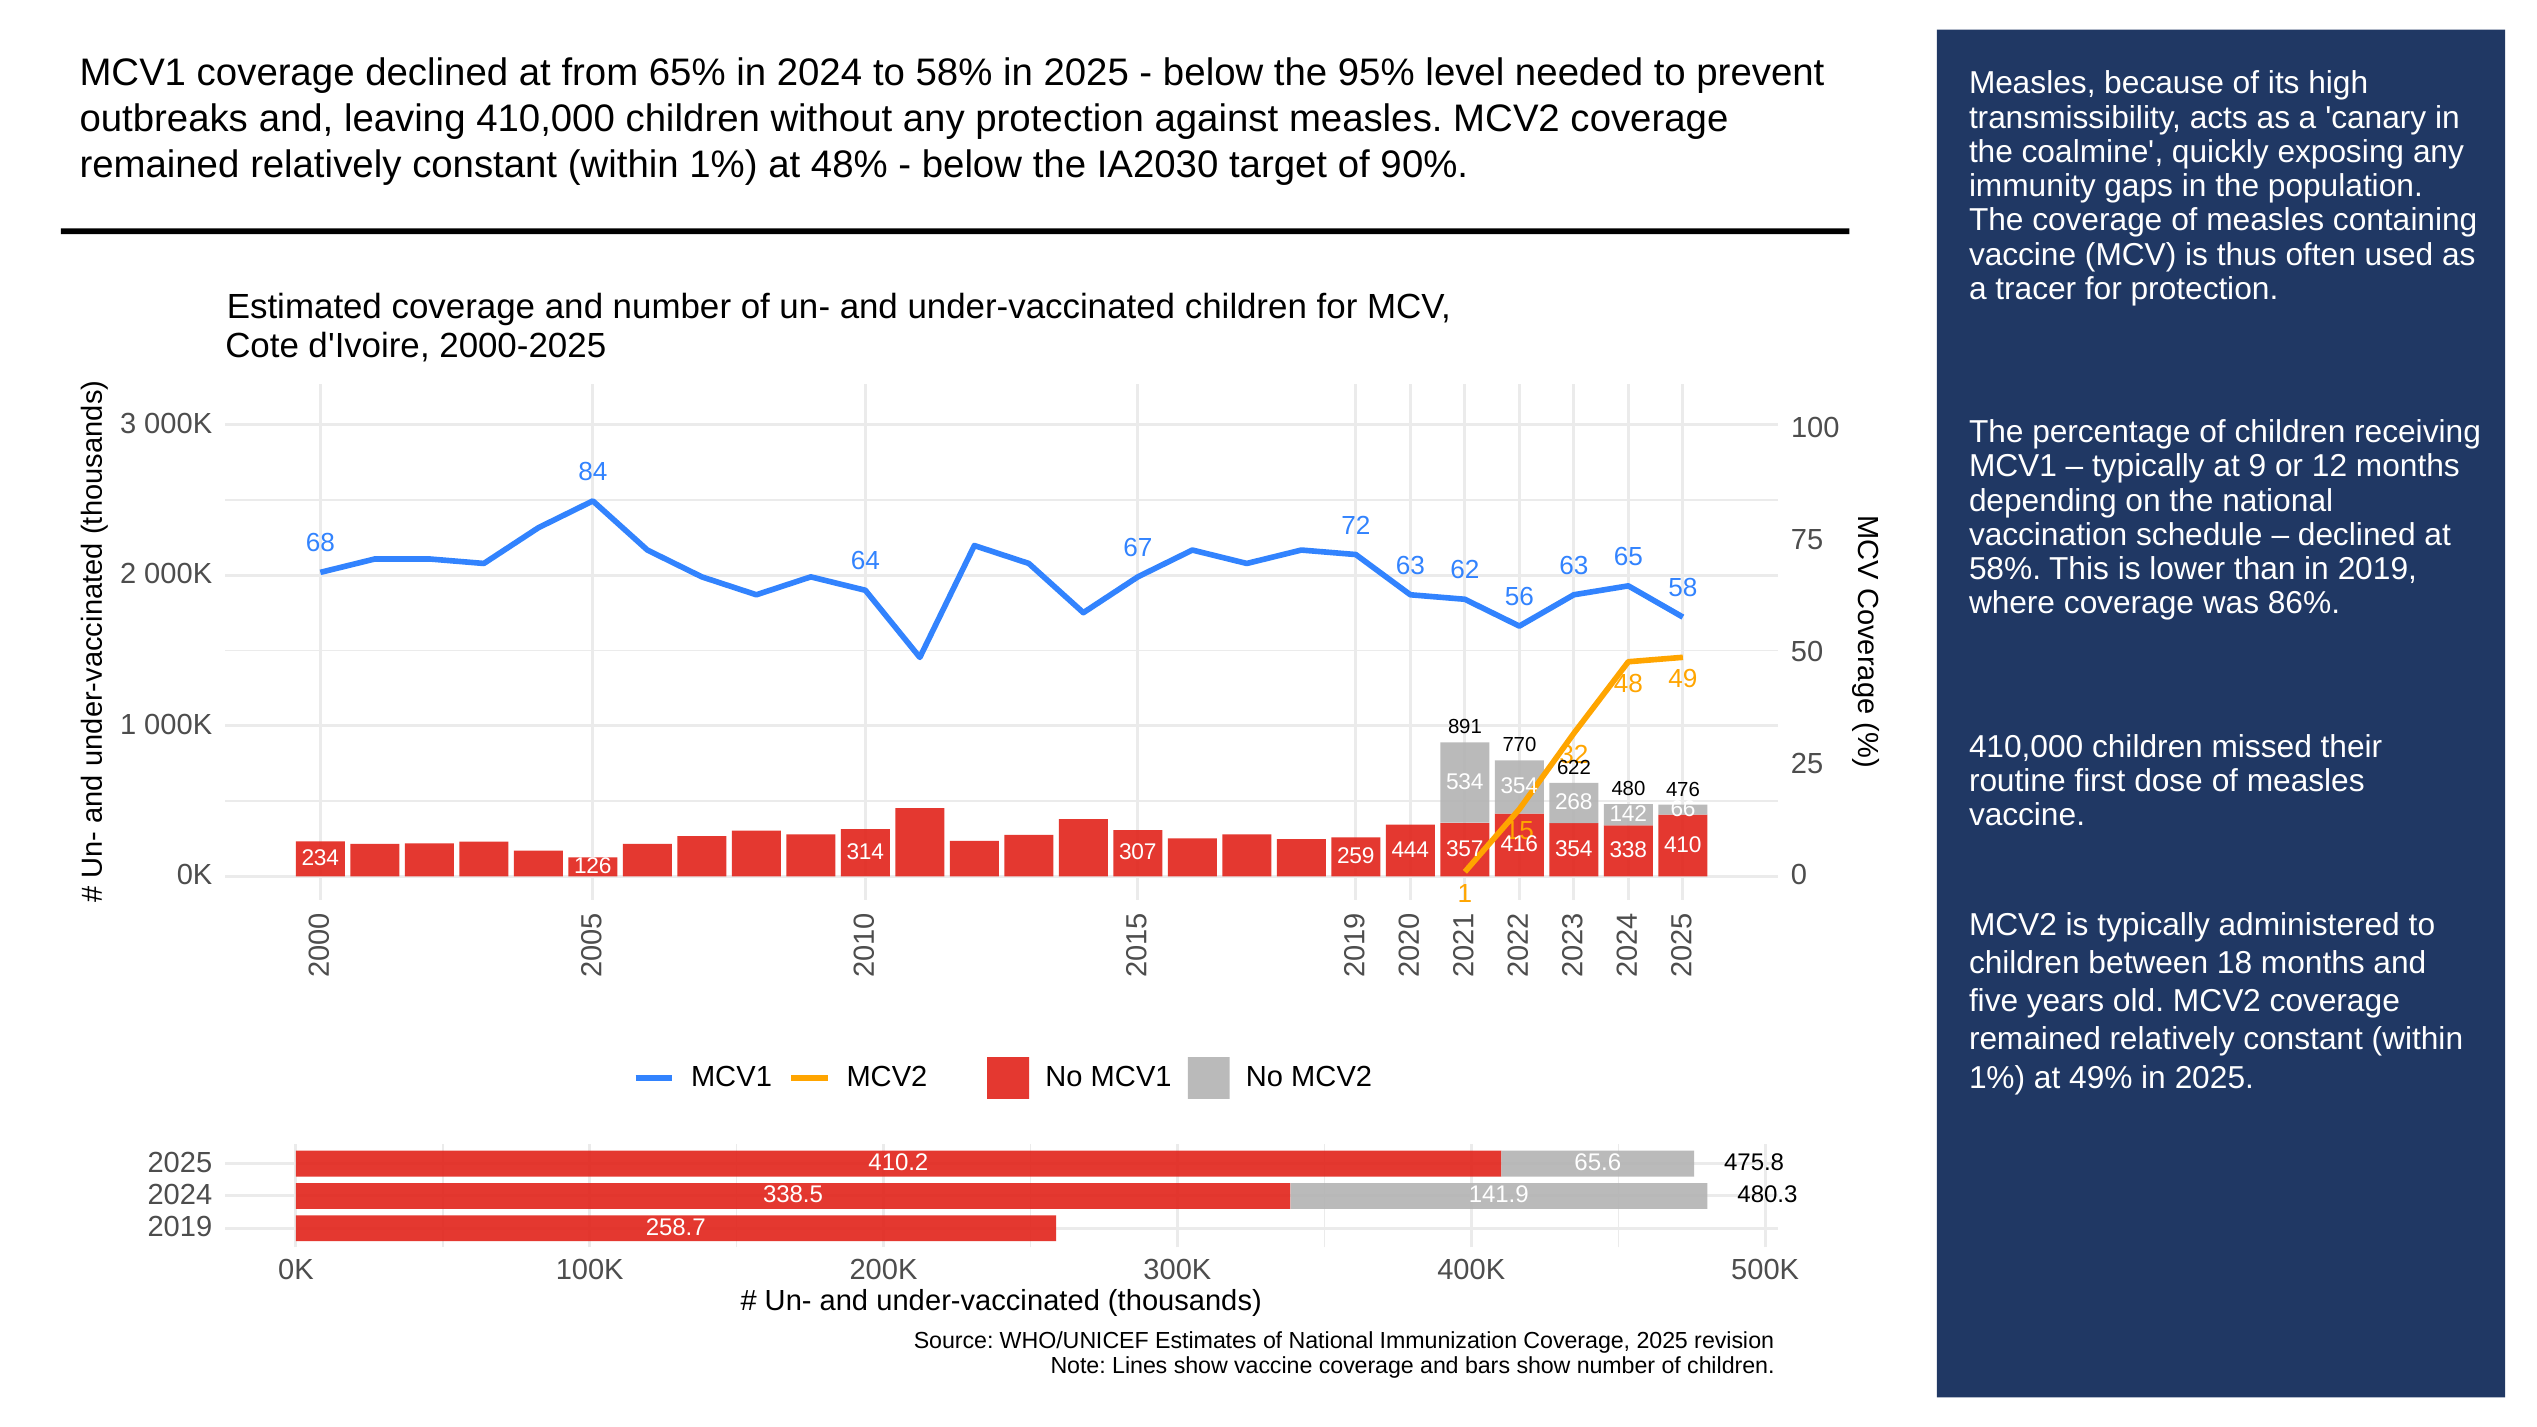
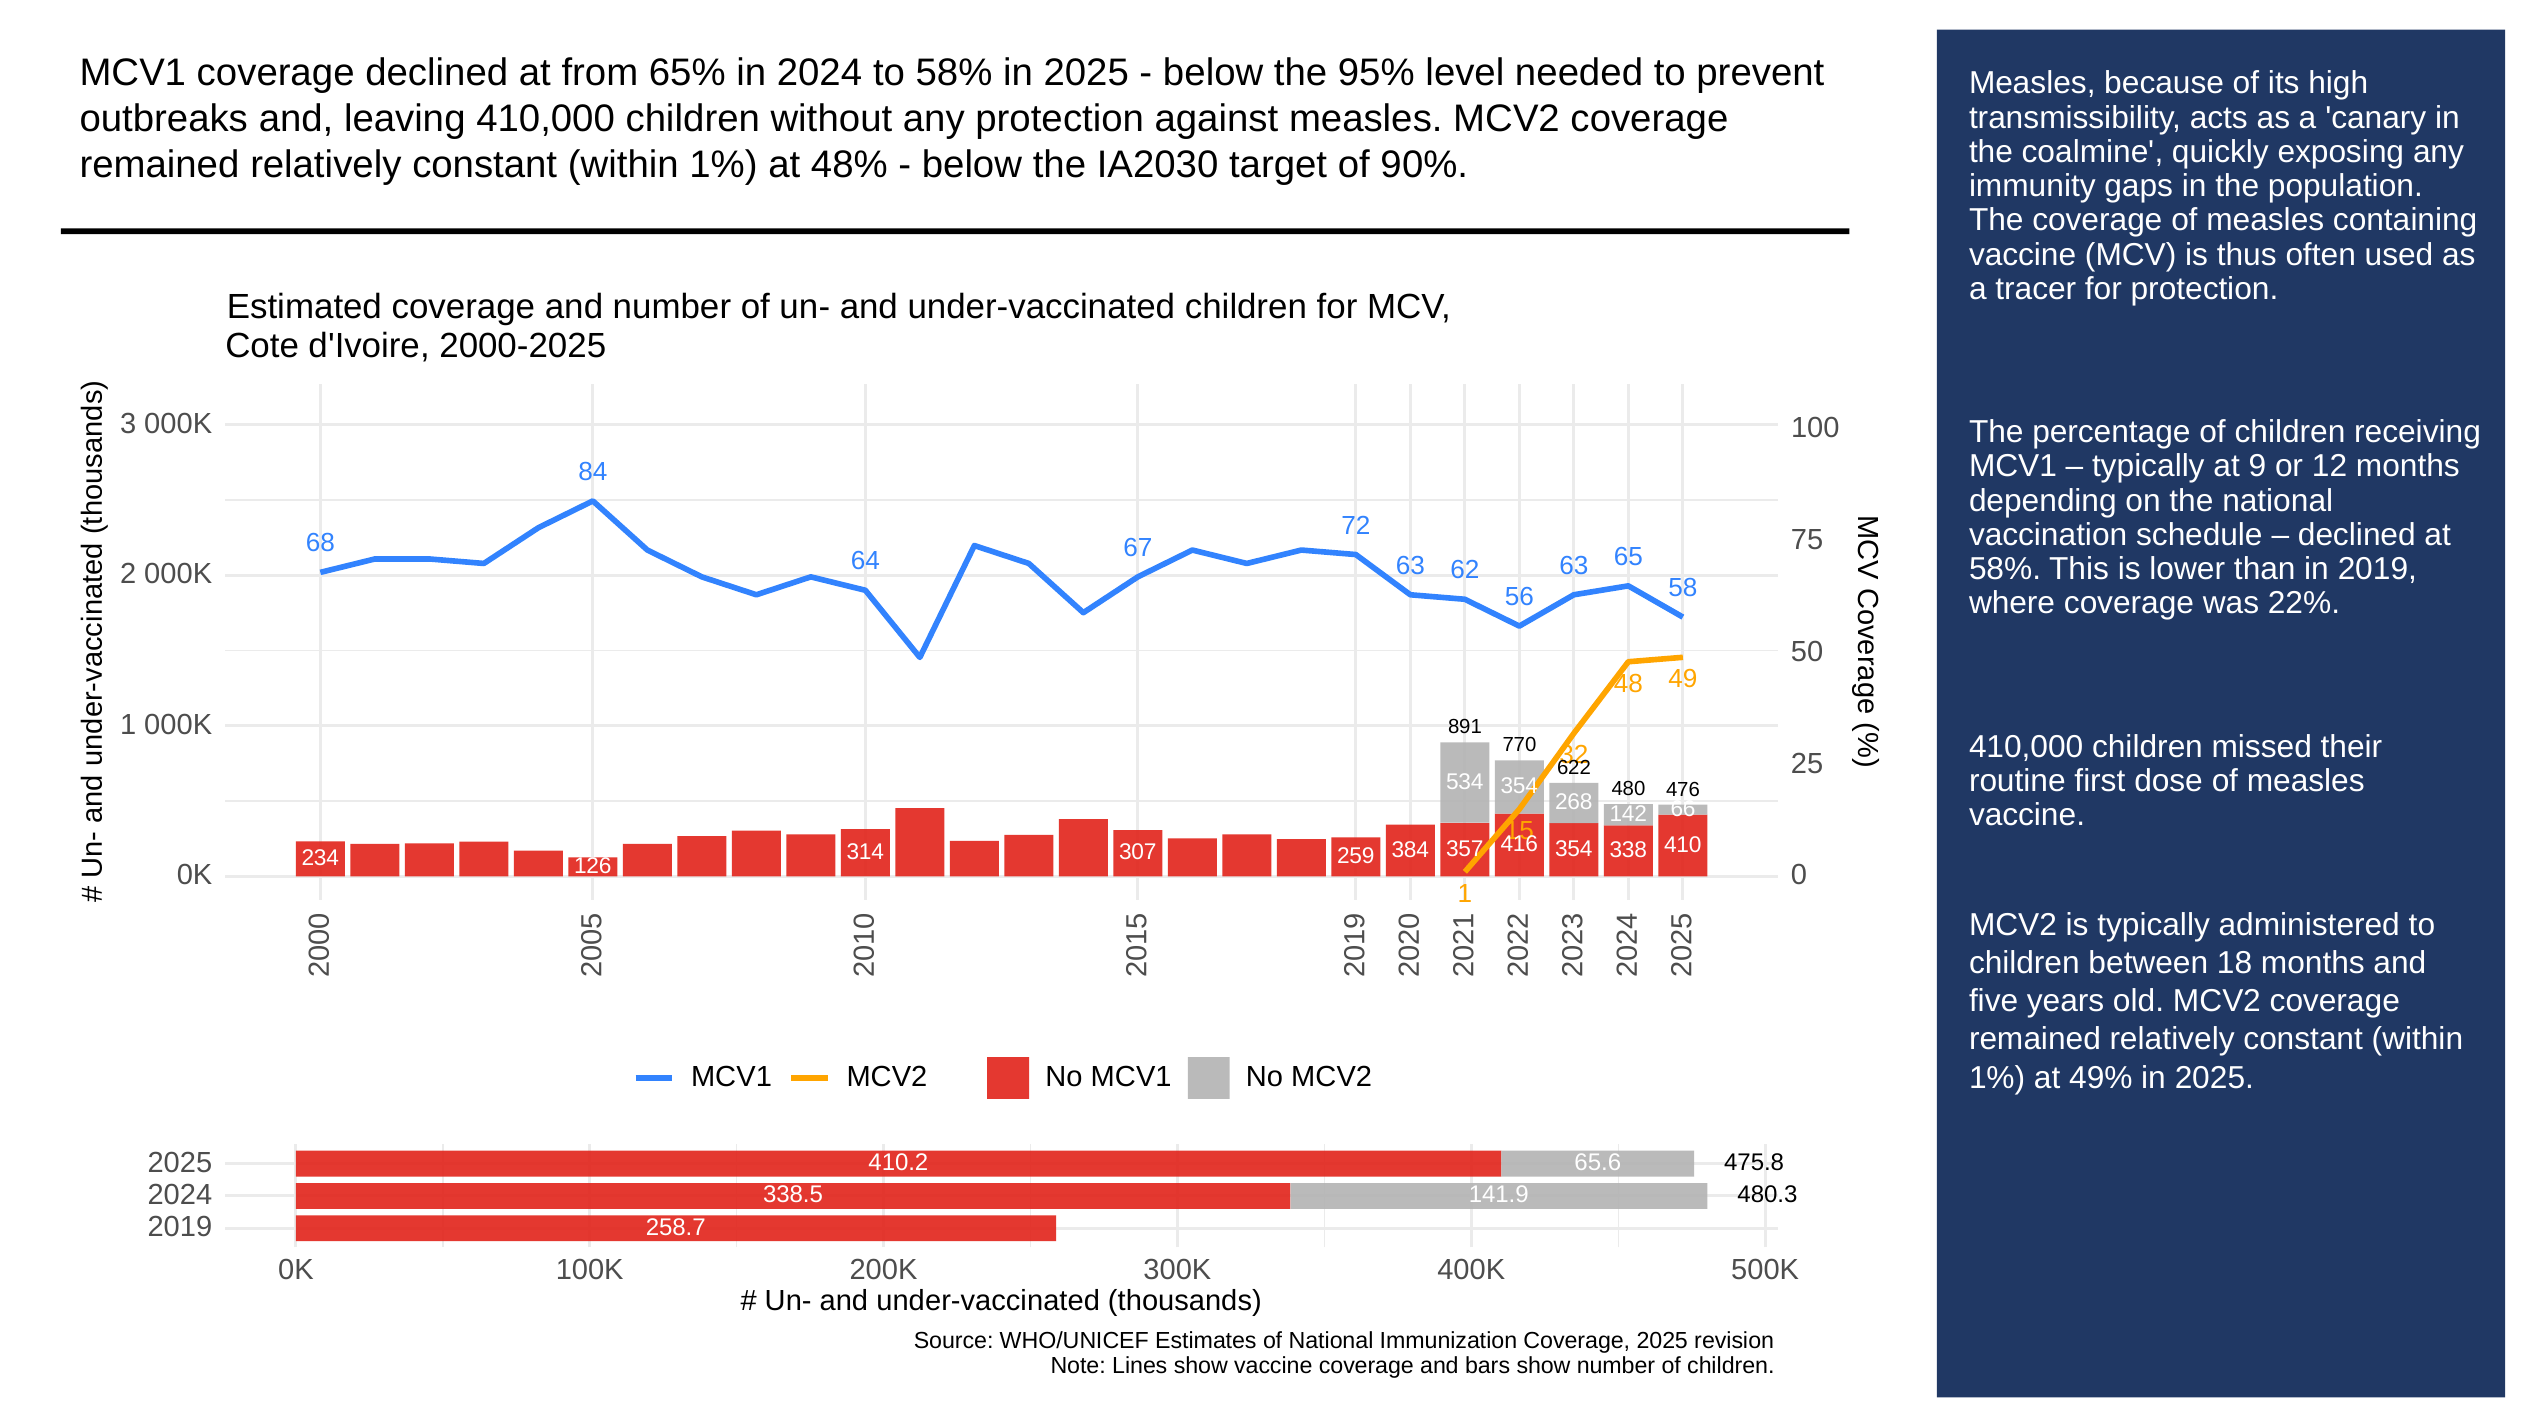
86%: 86% -> 22%
444: 444 -> 384
